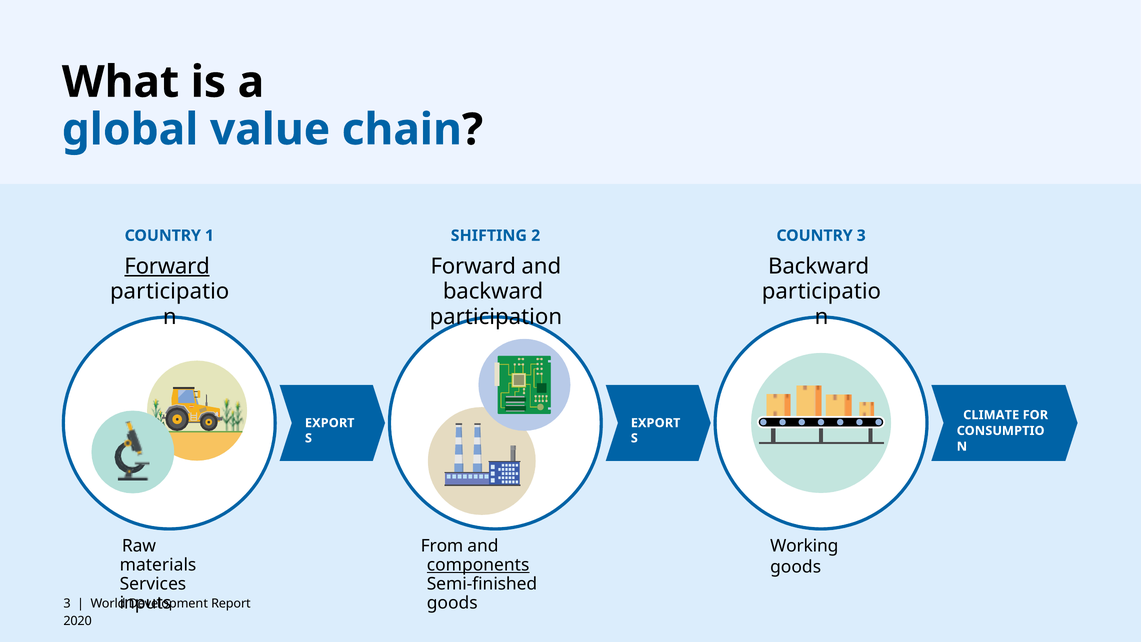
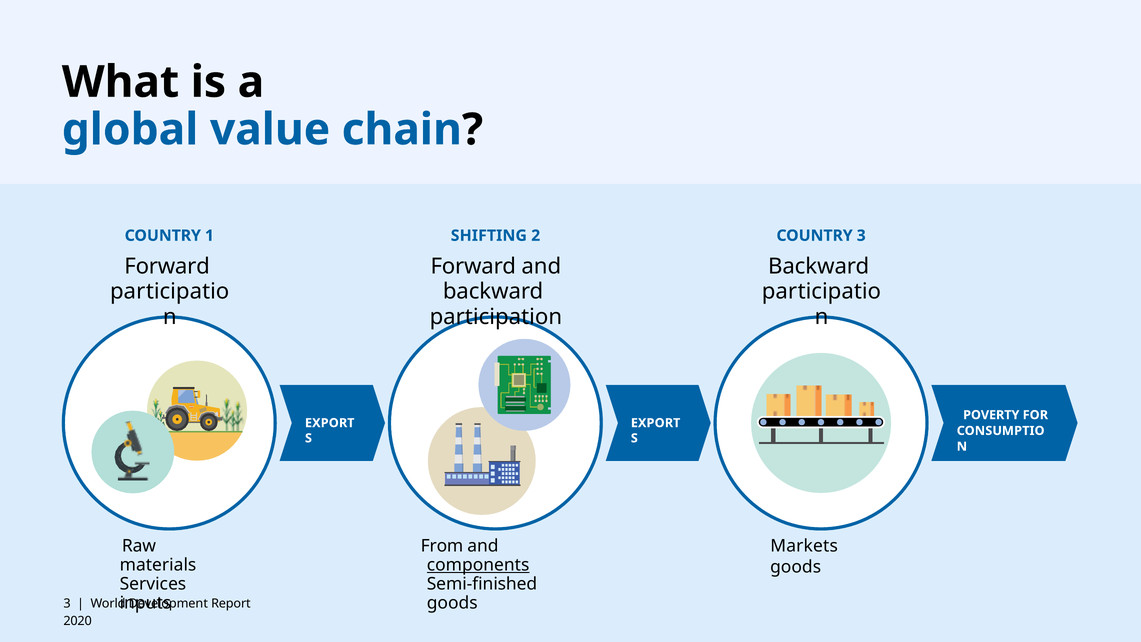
Forward at (167, 266) underline: present -> none
CLIMATE: CLIMATE -> POVERTY
Working: Working -> Markets
